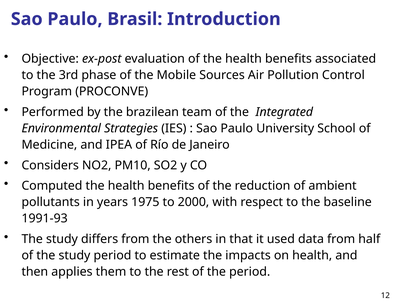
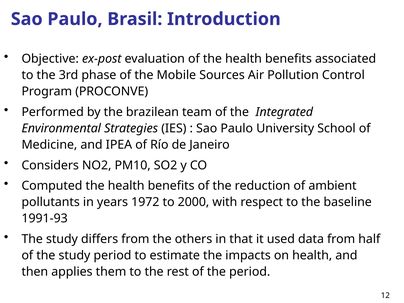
1975: 1975 -> 1972
